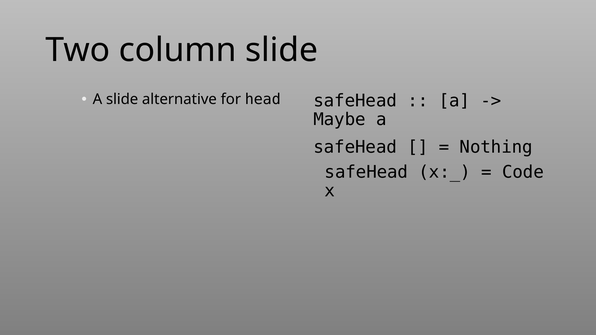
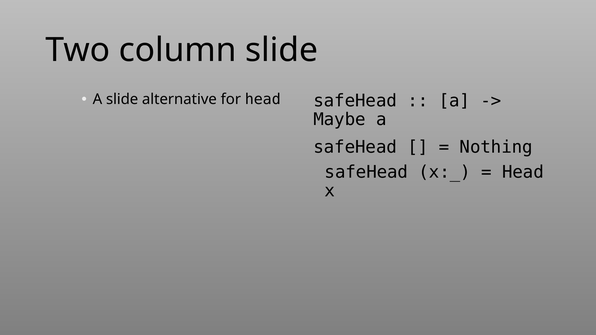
Code at (523, 172): Code -> Head
